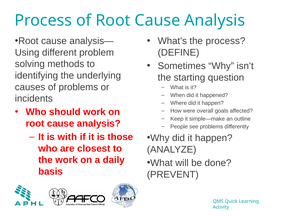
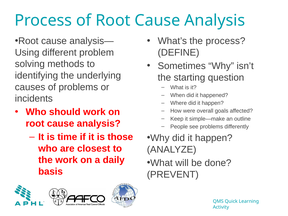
with: with -> time
